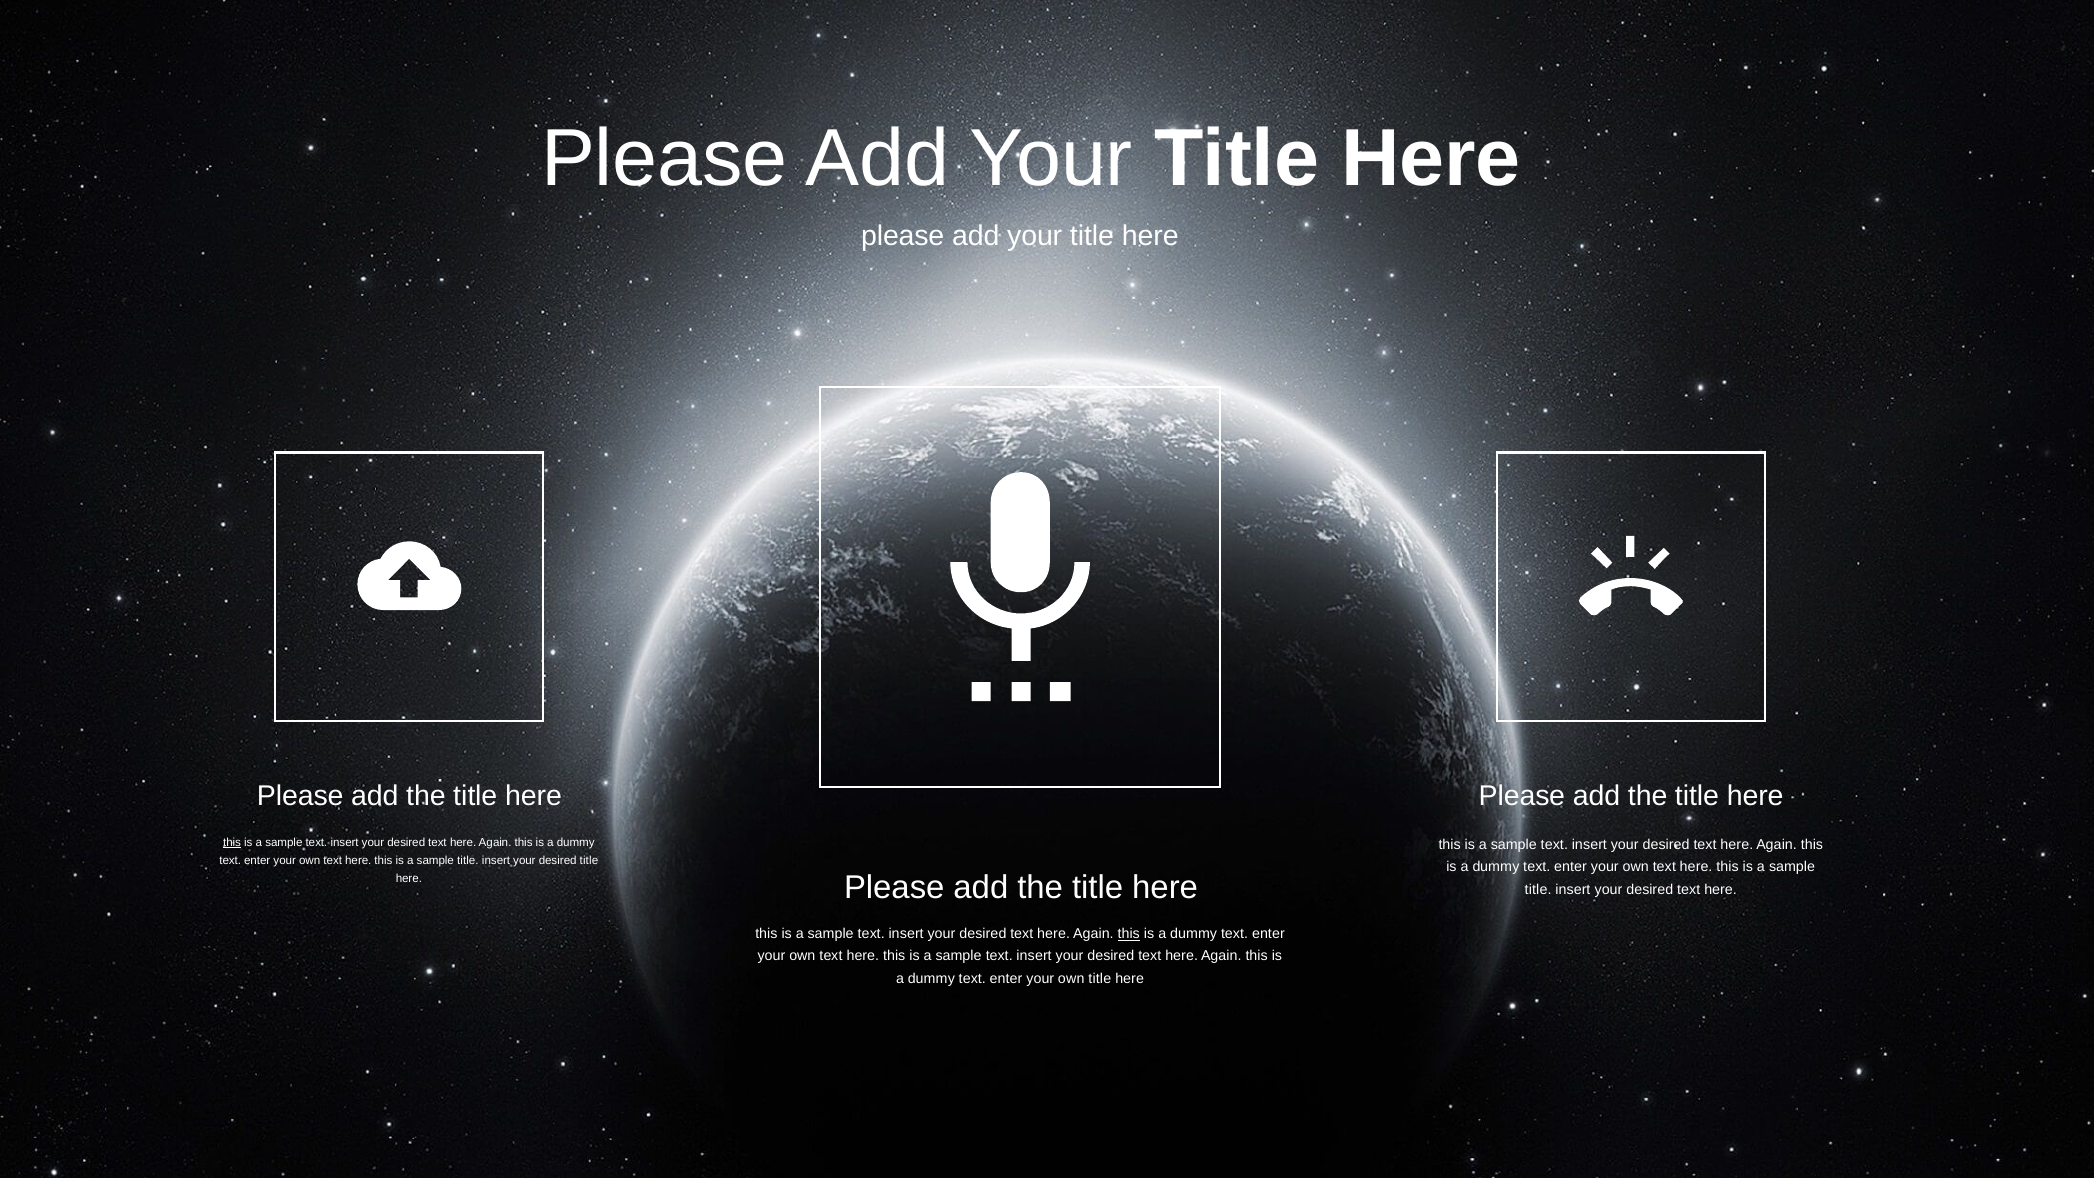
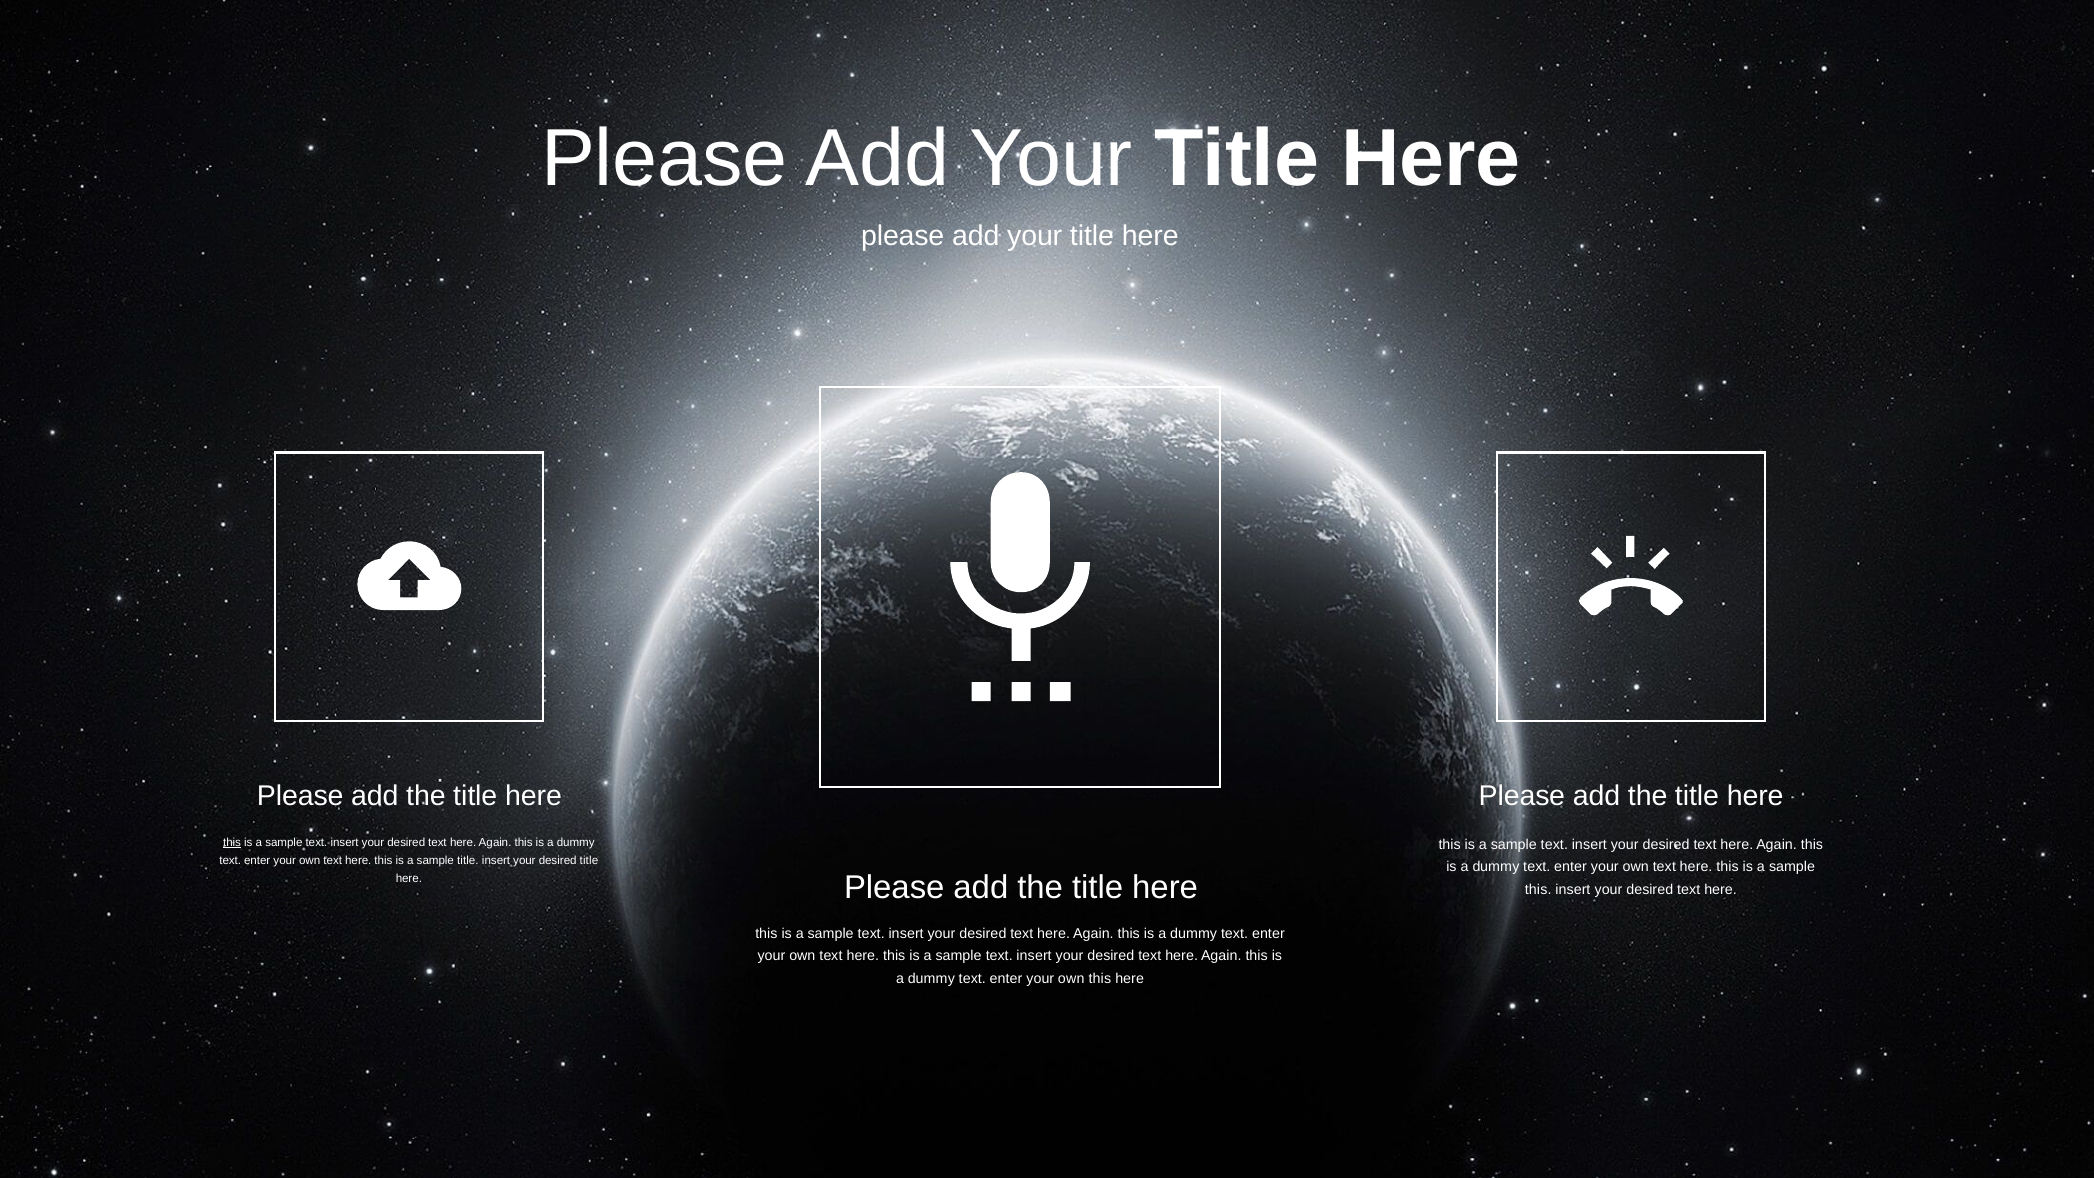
title at (1538, 889): title -> this
this at (1129, 934) underline: present -> none
own title: title -> this
